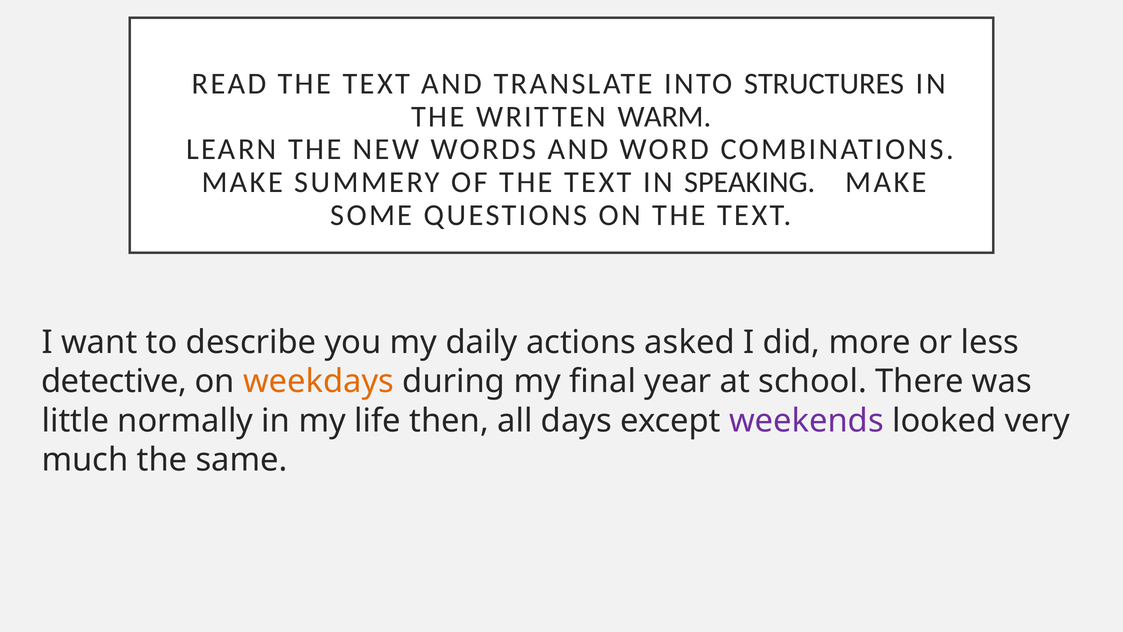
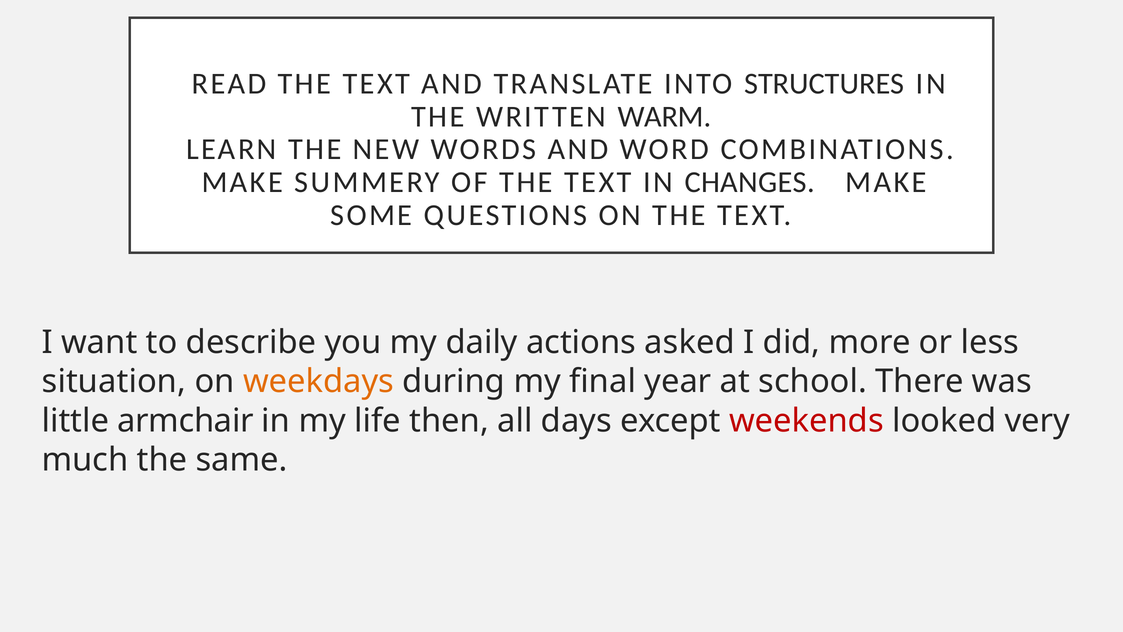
SPEAKING: SPEAKING -> CHANGES
detective: detective -> situation
normally: normally -> armchair
weekends colour: purple -> red
